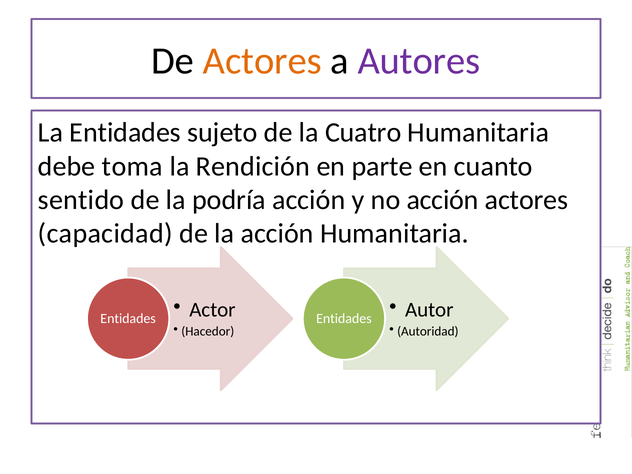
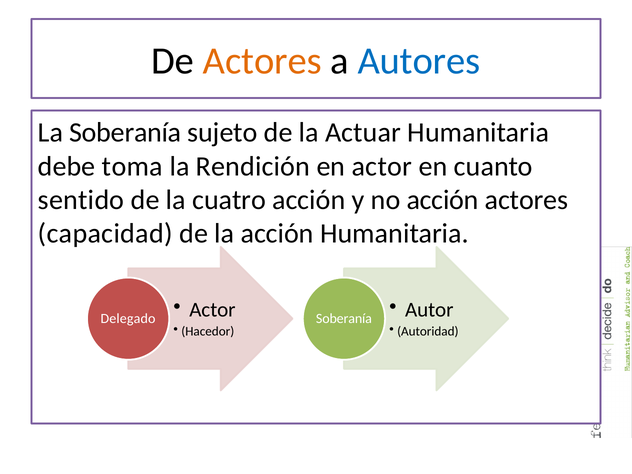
Autores colour: purple -> blue
La Entidades: Entidades -> Soberanía
Cuatro: Cuatro -> Actuar
en parte: parte -> actor
podría: podría -> cuatro
Entidades at (128, 319): Entidades -> Delegado
Entidades at (344, 319): Entidades -> Soberanía
